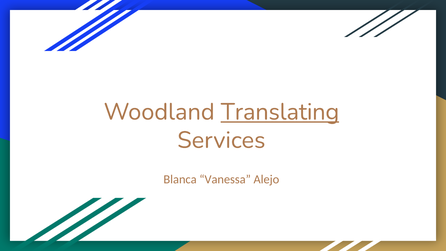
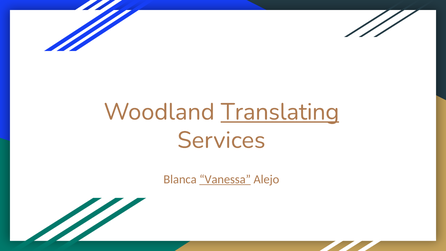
Vanessa underline: none -> present
